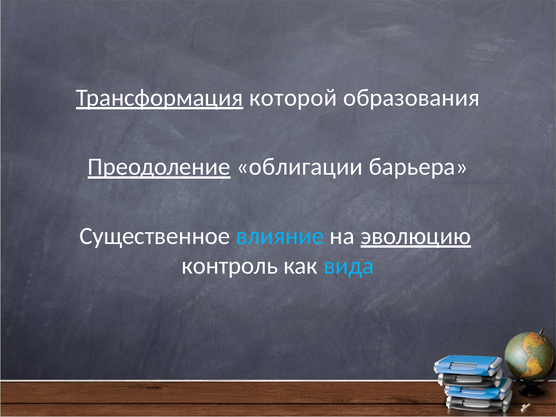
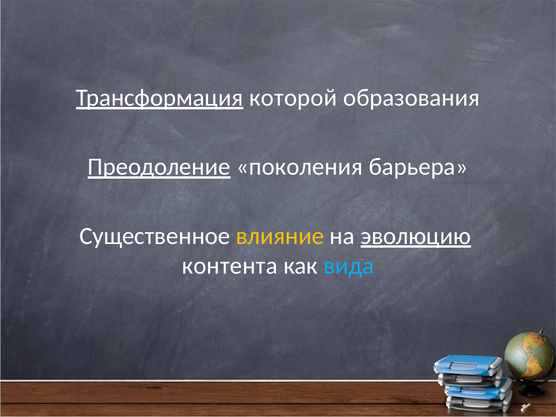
облигации: облигации -> поколения
влияние colour: light blue -> yellow
контроль: контроль -> контента
